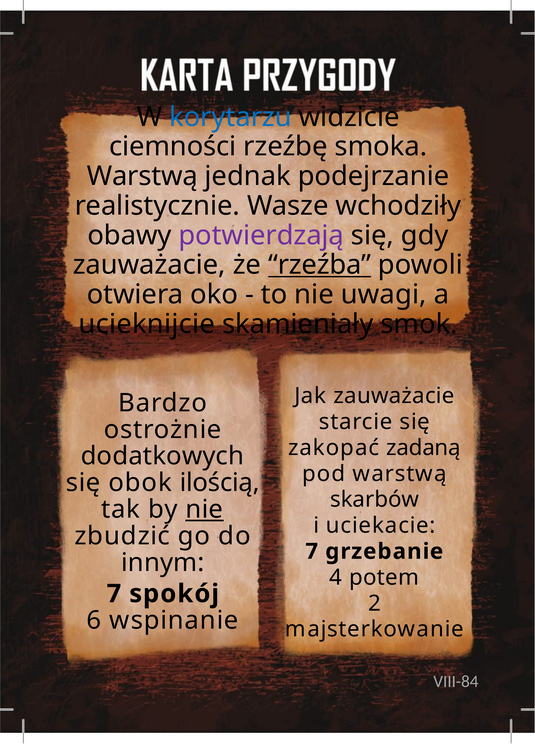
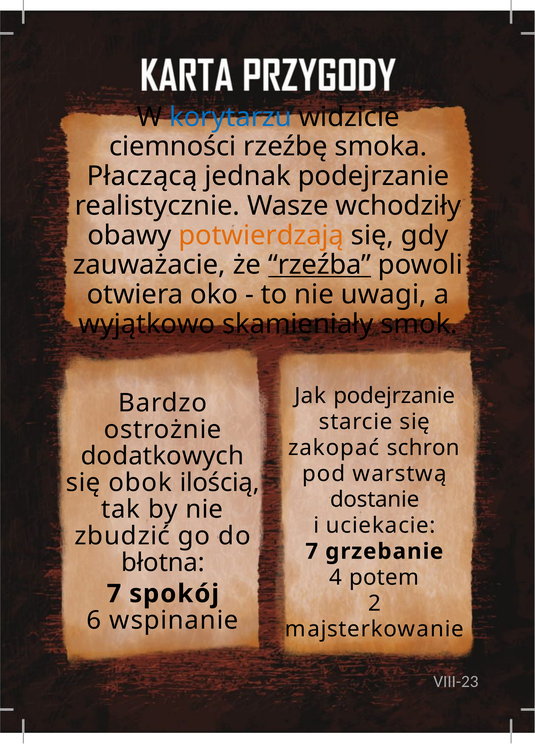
Warstwą at (142, 176): Warstwą -> Płaczącą
potwierdzają colour: purple -> orange
ucieknijcie: ucieknijcie -> wyjątkowo
Jak zauważacie: zauważacie -> podejrzanie
zadaną: zadaną -> schron
skarbów: skarbów -> dostanie
nie at (204, 510) underline: present -> none
innym: innym -> błotna
VIII-84: VIII-84 -> VIII-23
